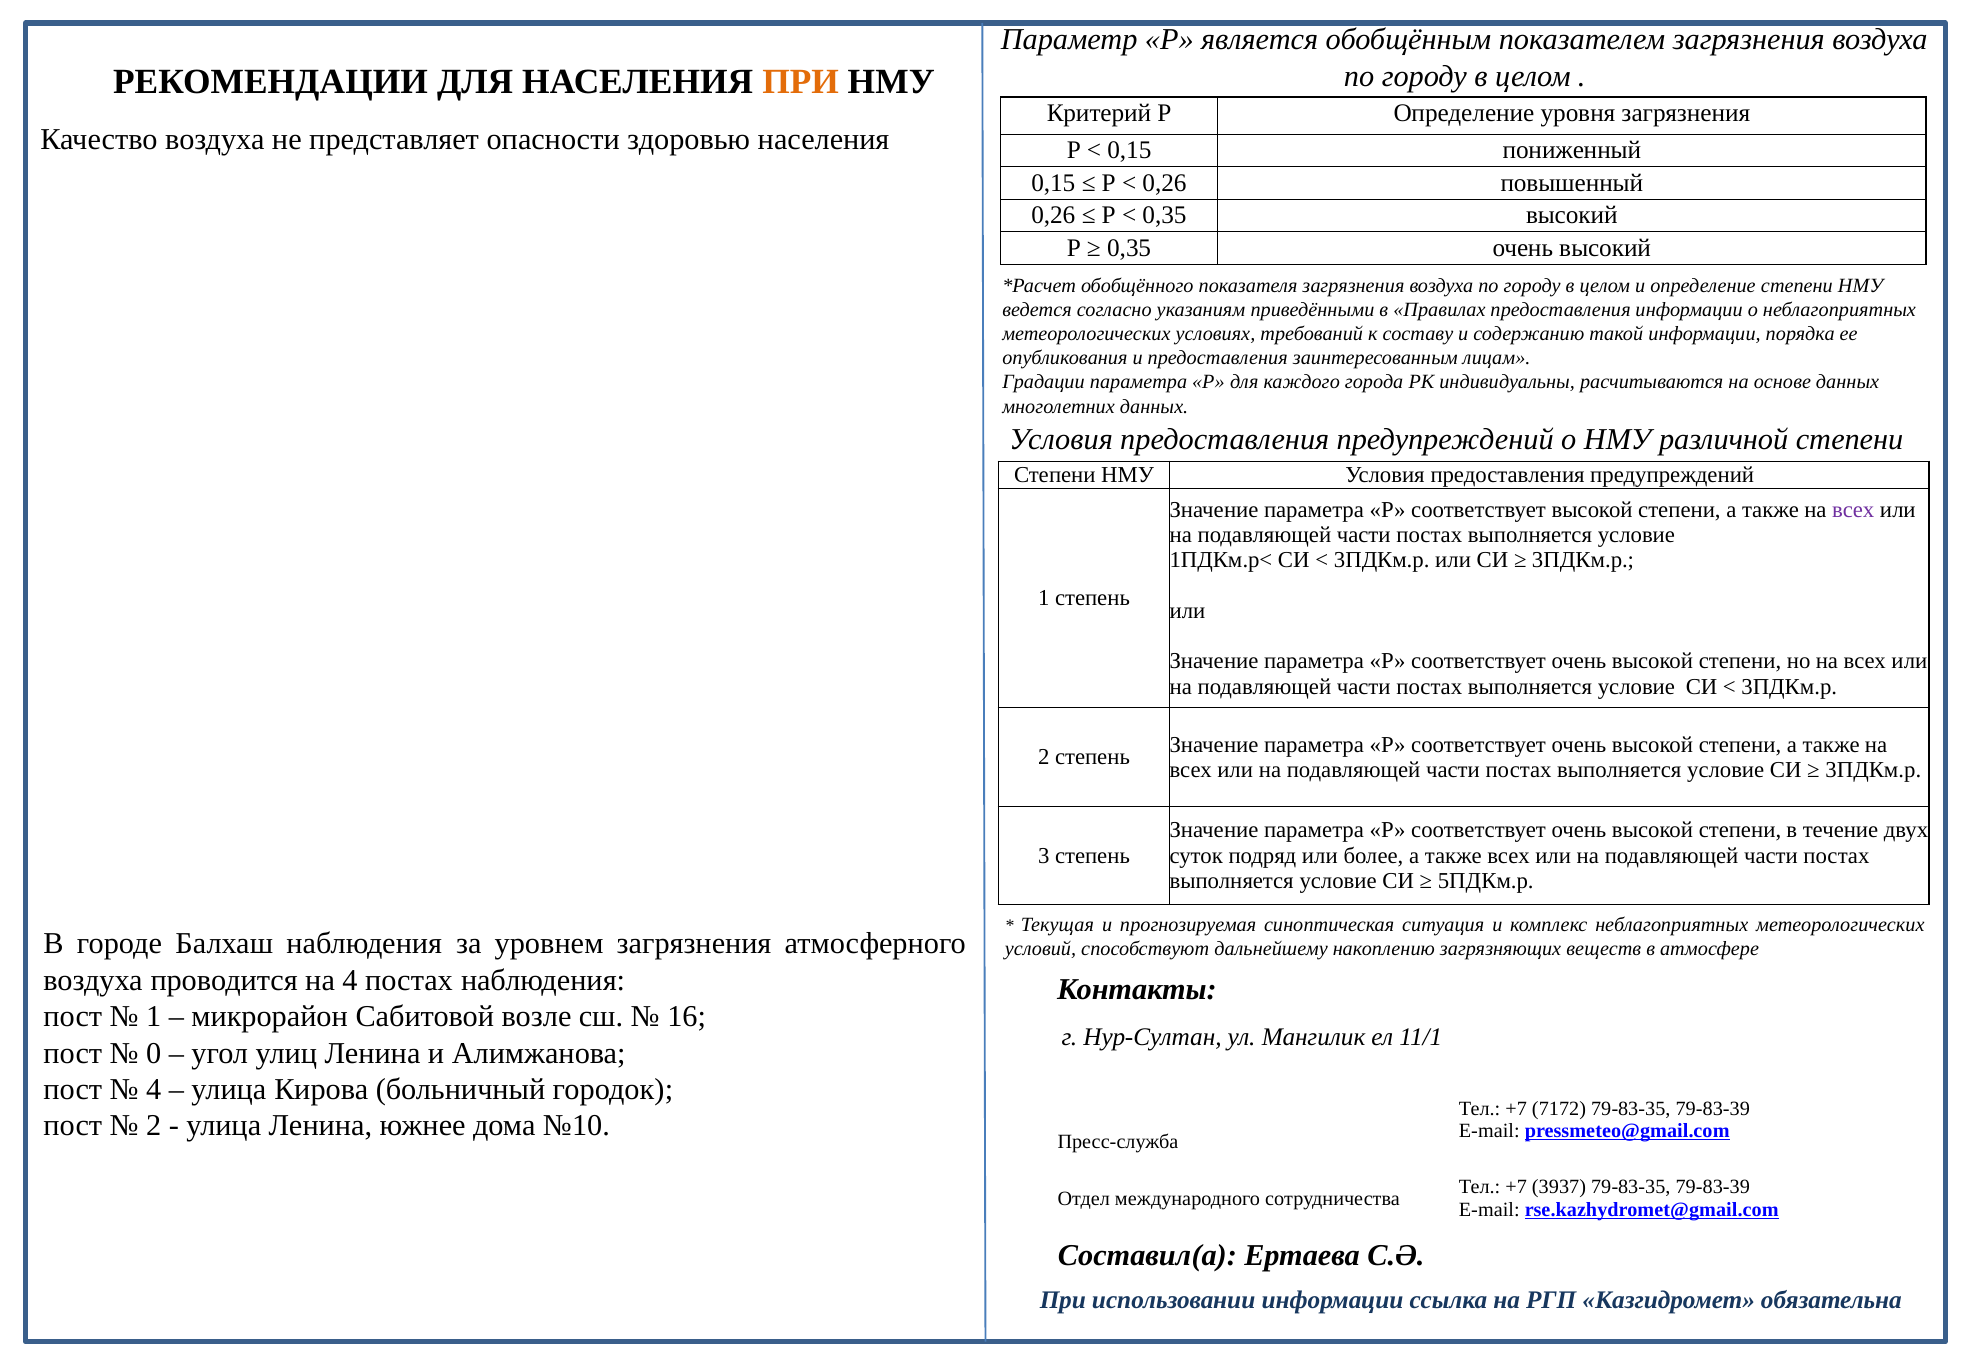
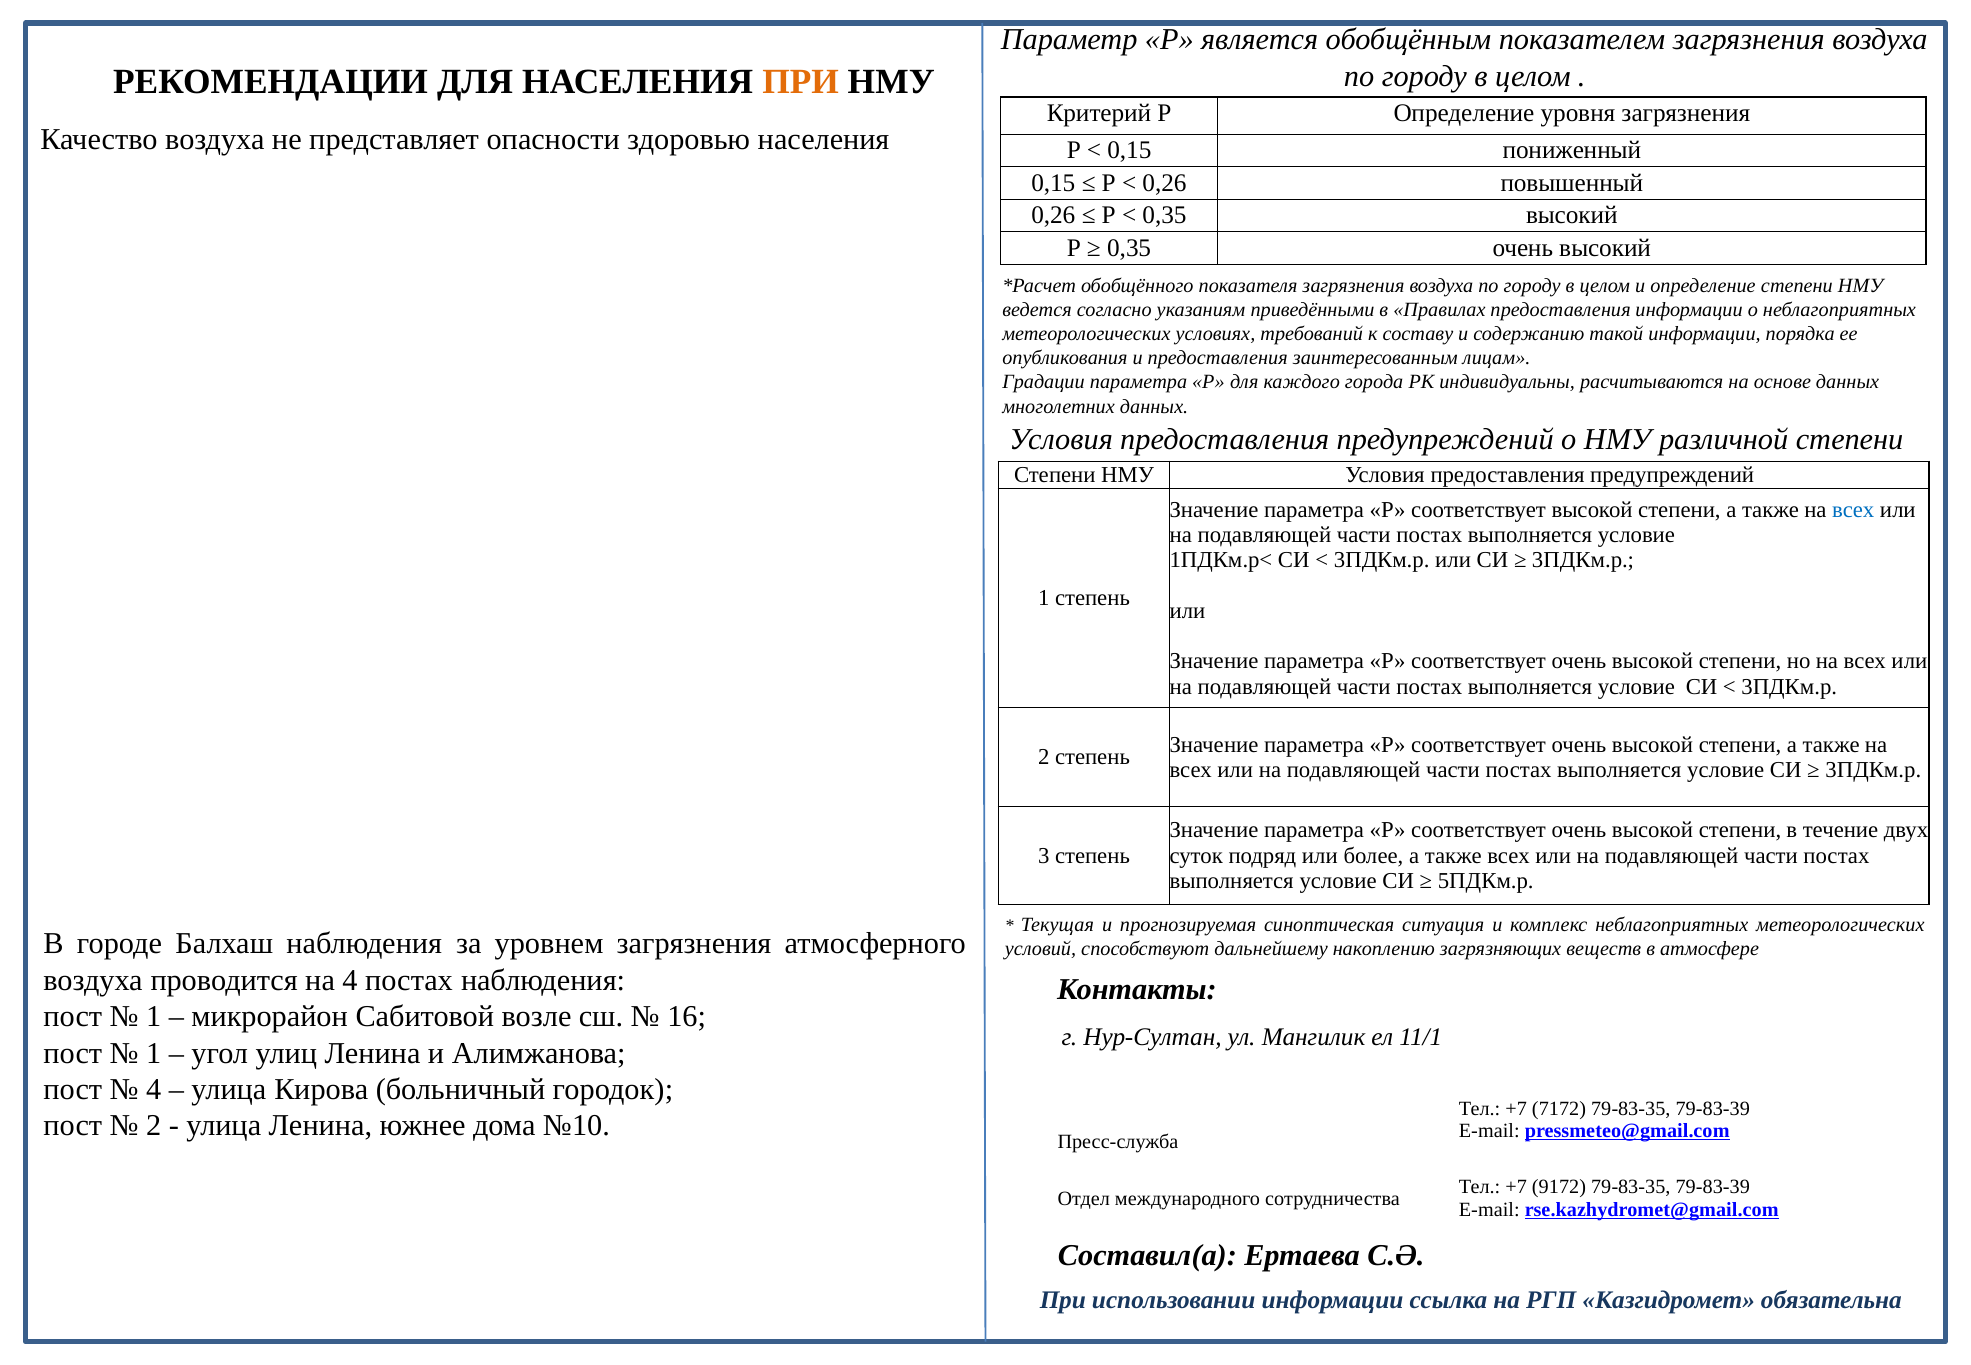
всех at (1853, 510) colour: purple -> blue
0 at (154, 1053): 0 -> 1
3937: 3937 -> 9172
